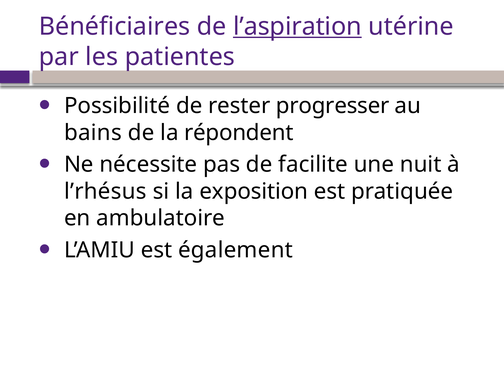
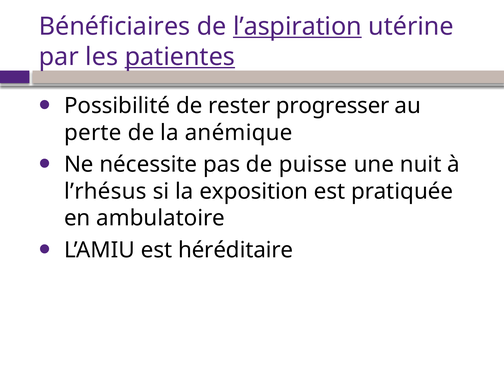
patientes underline: none -> present
bains: bains -> perte
répondent: répondent -> anémique
facilite: facilite -> puisse
également: également -> héréditaire
